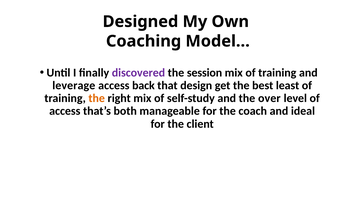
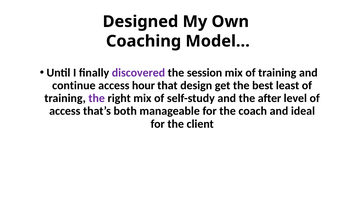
leverage: leverage -> continue
back: back -> hour
the at (97, 98) colour: orange -> purple
over: over -> after
